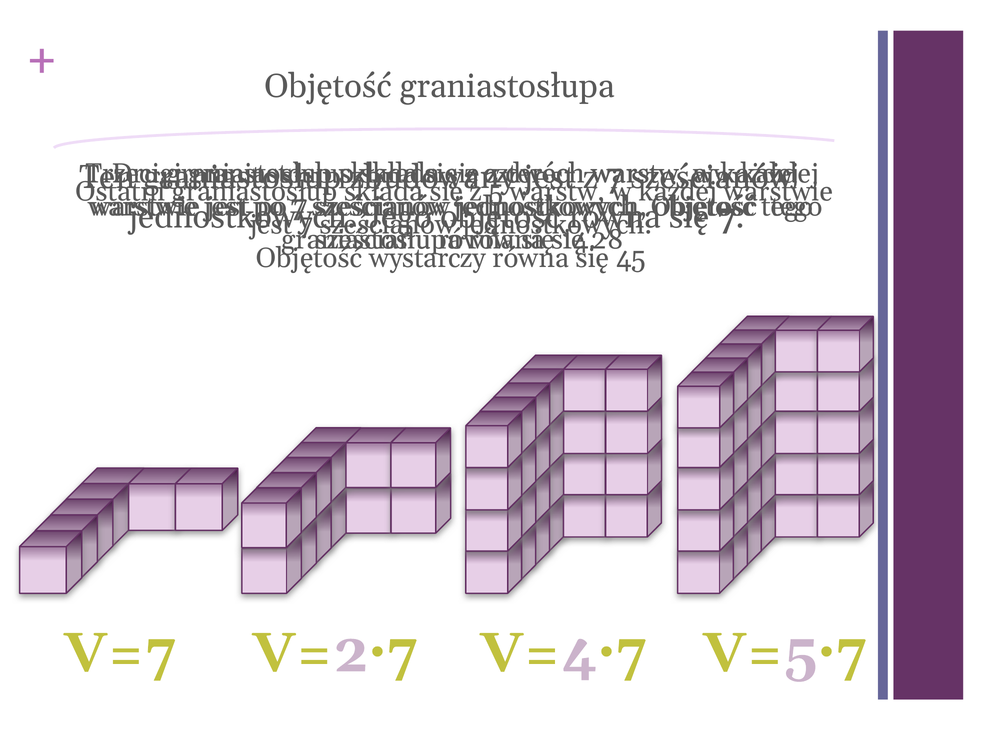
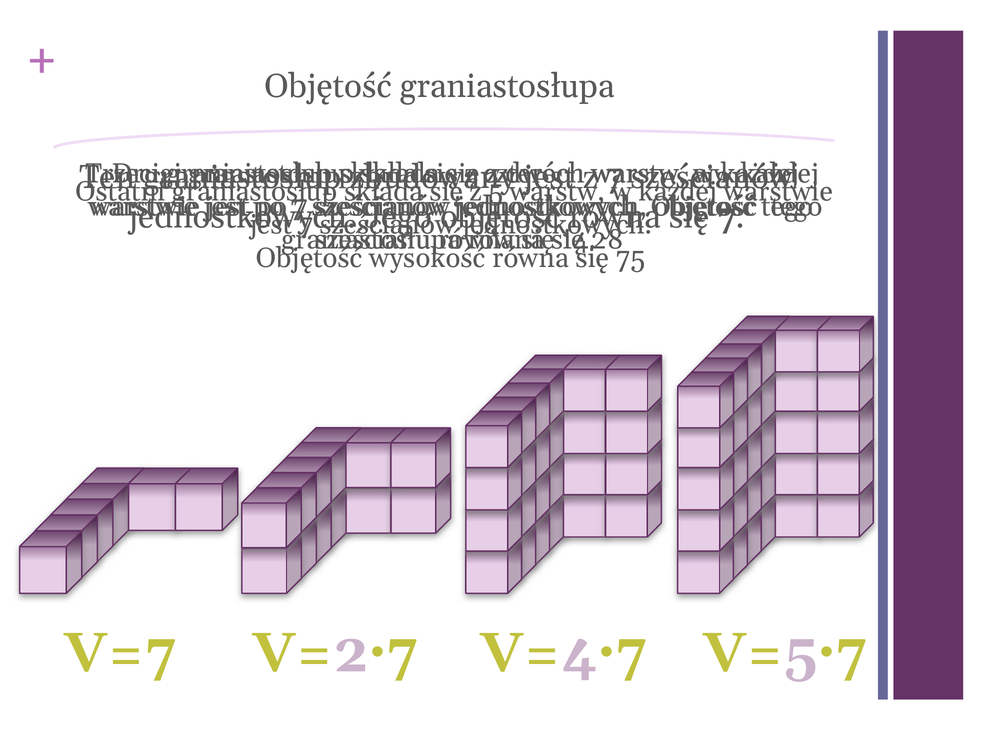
wystarczy: wystarczy -> wysokość
45: 45 -> 75
